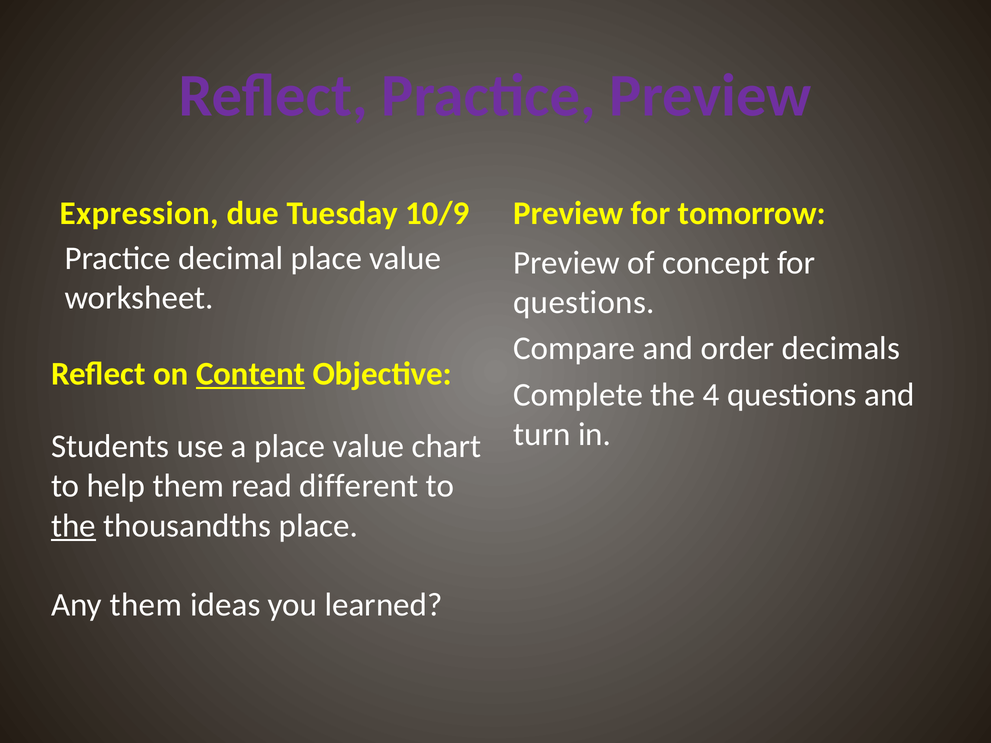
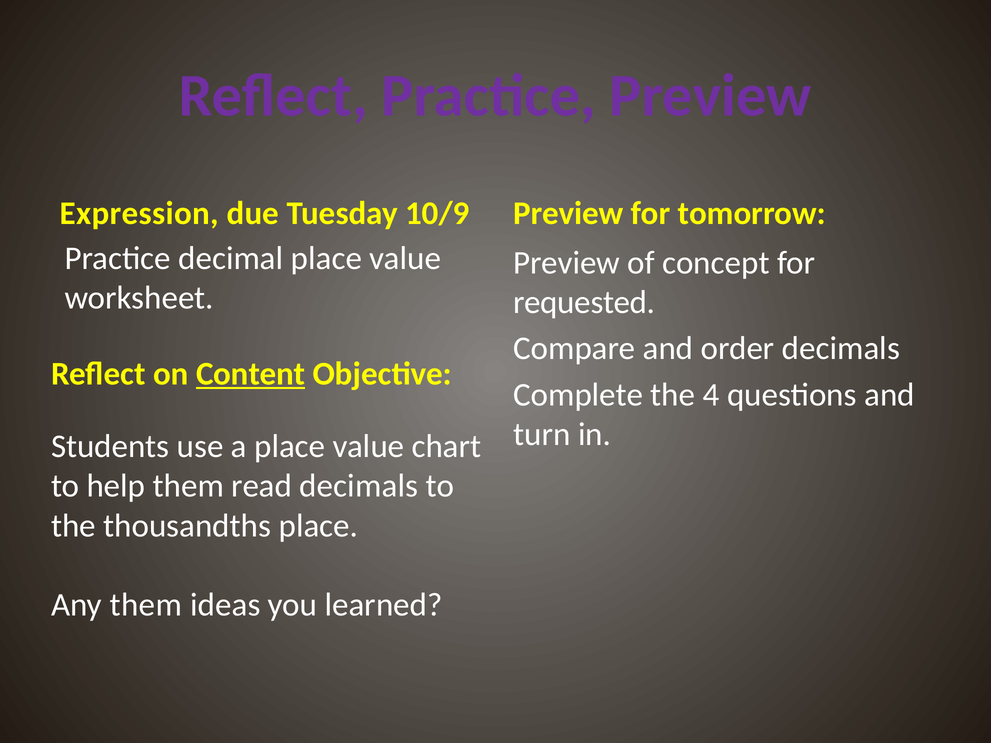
questions at (584, 302): questions -> requested
read different: different -> decimals
the at (73, 526) underline: present -> none
